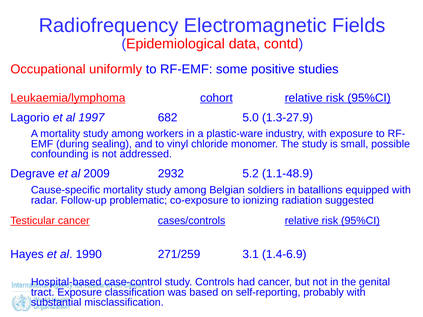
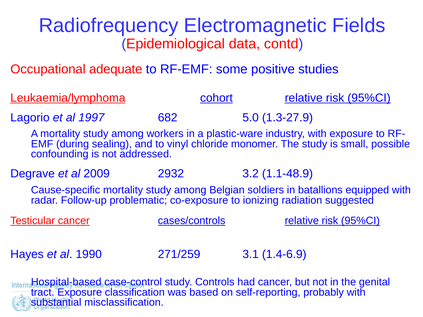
uniformly: uniformly -> adequate
5.2: 5.2 -> 3.2
